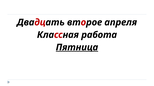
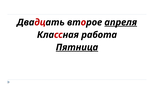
апреля underline: none -> present
